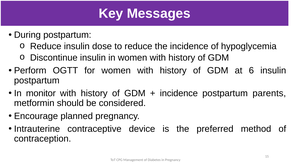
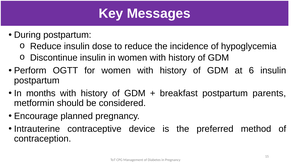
monitor: monitor -> months
incidence at (179, 93): incidence -> breakfast
